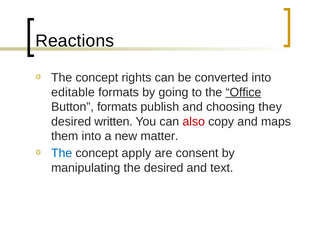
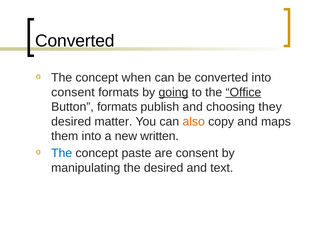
Reactions at (75, 41): Reactions -> Converted
rights: rights -> when
editable at (73, 92): editable -> consent
going underline: none -> present
written: written -> matter
also colour: red -> orange
matter: matter -> written
apply: apply -> paste
